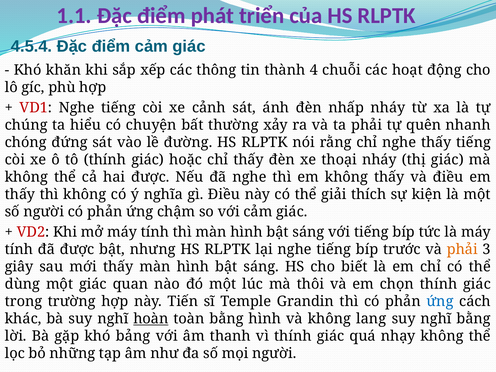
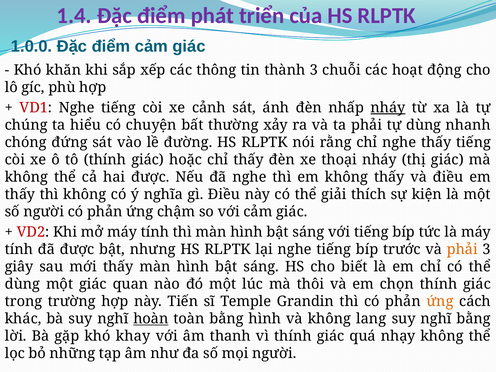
1.1: 1.1 -> 1.4
4.5.4: 4.5.4 -> 1.0.0
thành 4: 4 -> 3
nháy at (388, 108) underline: none -> present
tự quên: quên -> dùng
ứng at (440, 301) colour: blue -> orange
bảng: bảng -> khay
